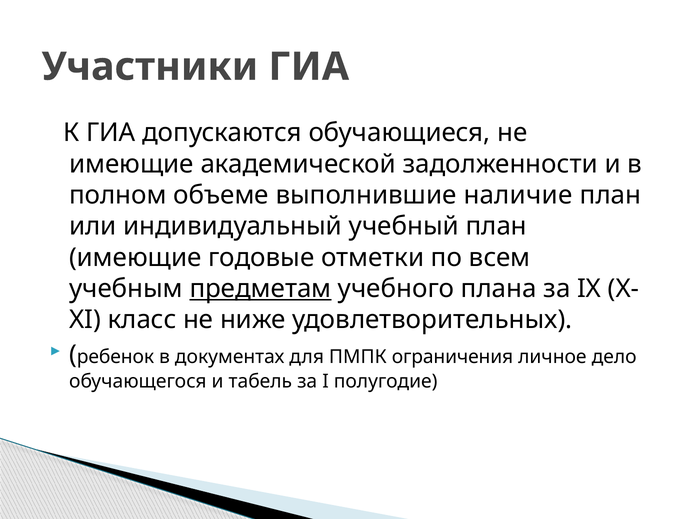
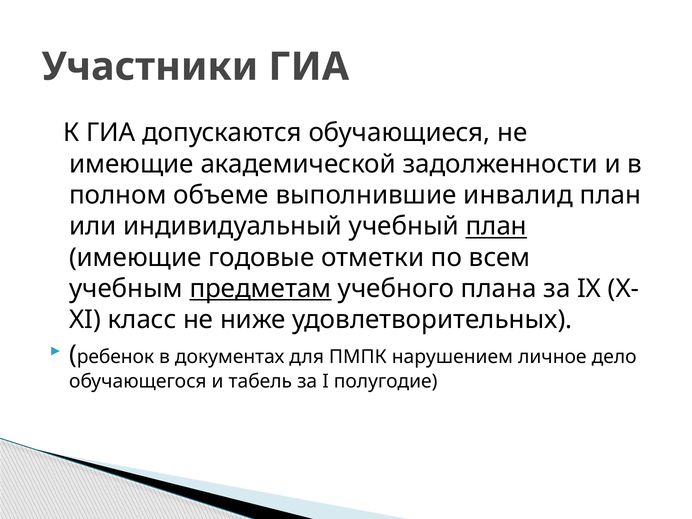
наличие: наличие -> инвалид
план at (496, 226) underline: none -> present
ограничения: ограничения -> нарушением
